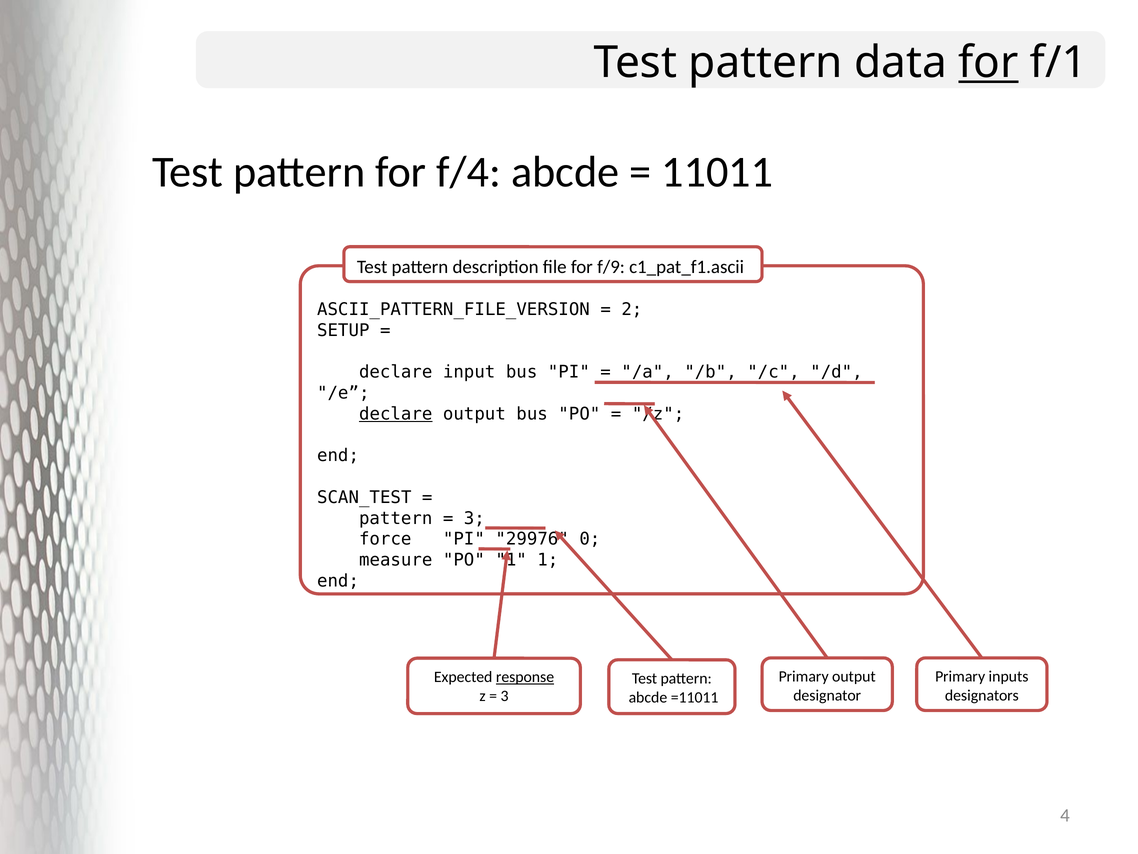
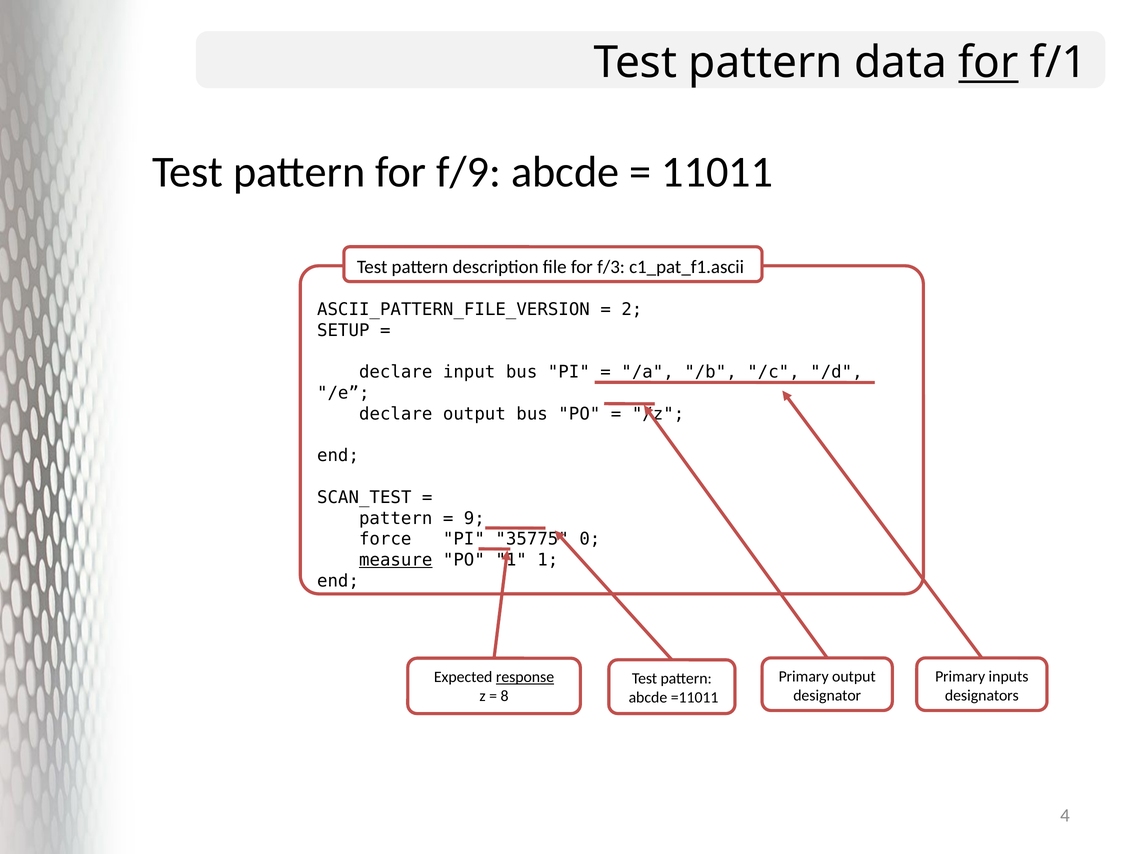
f/4: f/4 -> f/9
f/9: f/9 -> f/3
declare at (396, 414) underline: present -> none
3 at (474, 518): 3 -> 9
29976: 29976 -> 35775
measure underline: none -> present
3 at (505, 696): 3 -> 8
